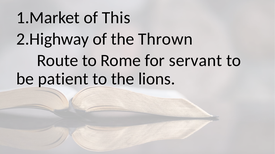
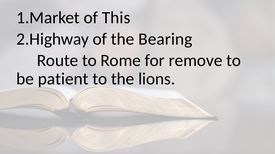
Thrown: Thrown -> Bearing
servant: servant -> remove
